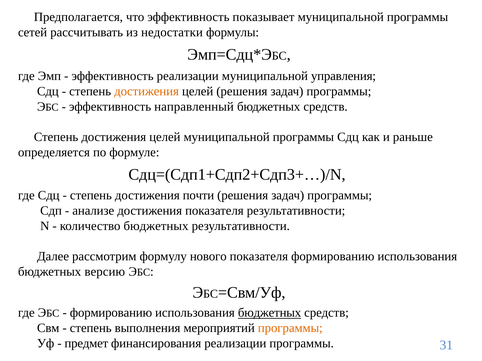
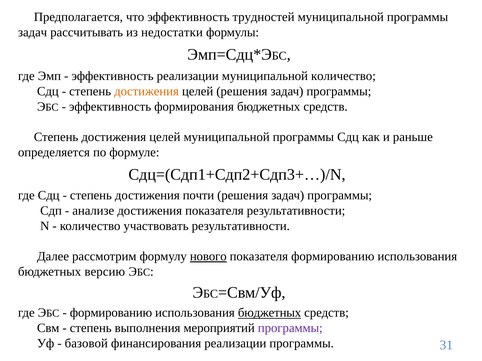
показывает: показывает -> трудностей
сетей at (33, 32): сетей -> задач
муниципальной управления: управления -> количество
направленный: направленный -> формирования
количество бюджетных: бюджетных -> участвовать
нового underline: none -> present
программы at (290, 328) colour: orange -> purple
предмет: предмет -> базовой
